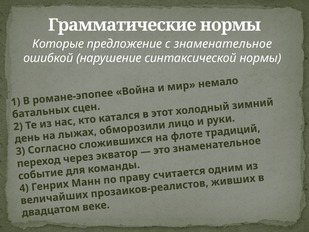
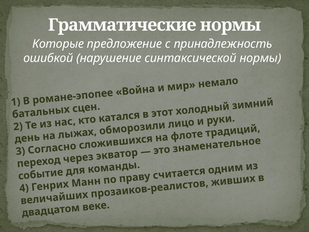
с знаменательное: знаменательное -> принадлежность
